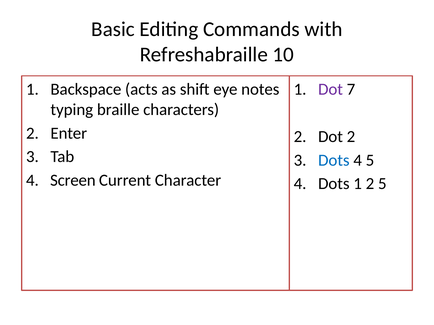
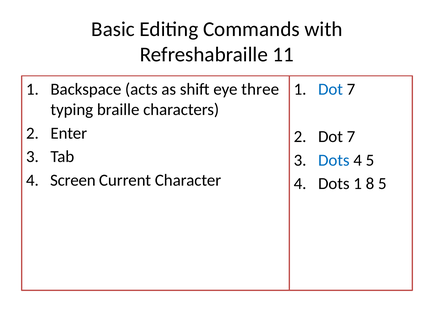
10: 10 -> 11
notes: notes -> three
Dot at (331, 89) colour: purple -> blue
2 at (351, 137): 2 -> 7
1 2: 2 -> 8
